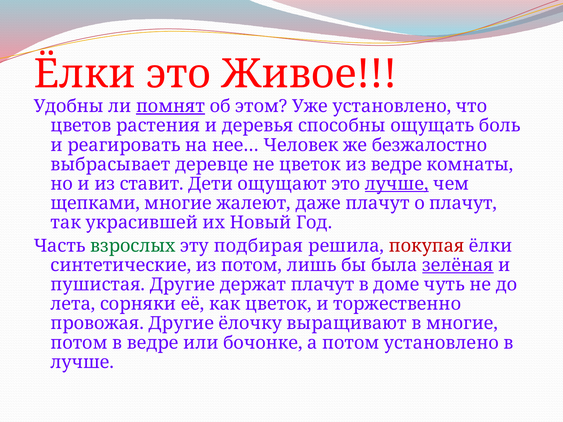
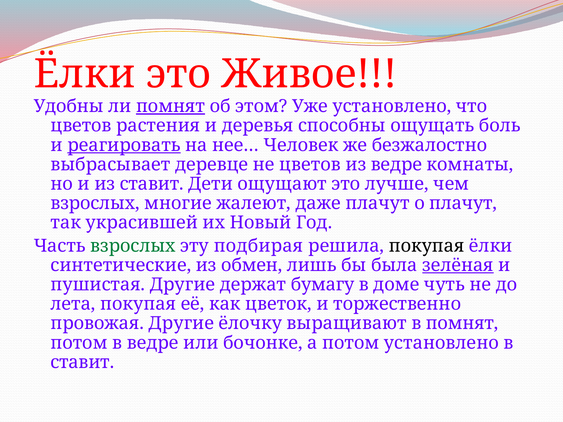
реагировать underline: none -> present
не цветок: цветок -> цветов
лучше at (397, 184) underline: present -> none
щепками at (95, 203): щепками -> взрослых
покупая at (427, 246) colour: red -> black
из потом: потом -> обмен
держат плачут: плачут -> бумагу
лета сорняки: сорняки -> покупая
в многие: многие -> помнят
лучше at (82, 362): лучше -> ставит
